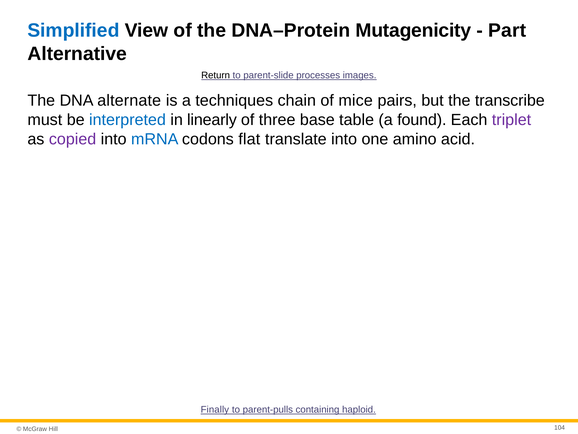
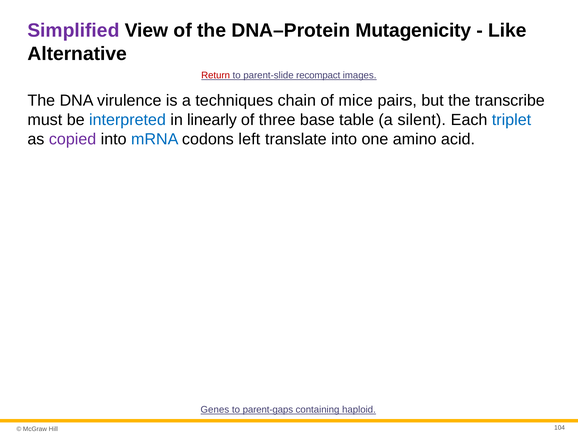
Simplified colour: blue -> purple
Part: Part -> Like
Return colour: black -> red
processes: processes -> recompact
alternate: alternate -> virulence
found: found -> silent
triplet colour: purple -> blue
flat: flat -> left
Finally: Finally -> Genes
parent-pulls: parent-pulls -> parent-gaps
